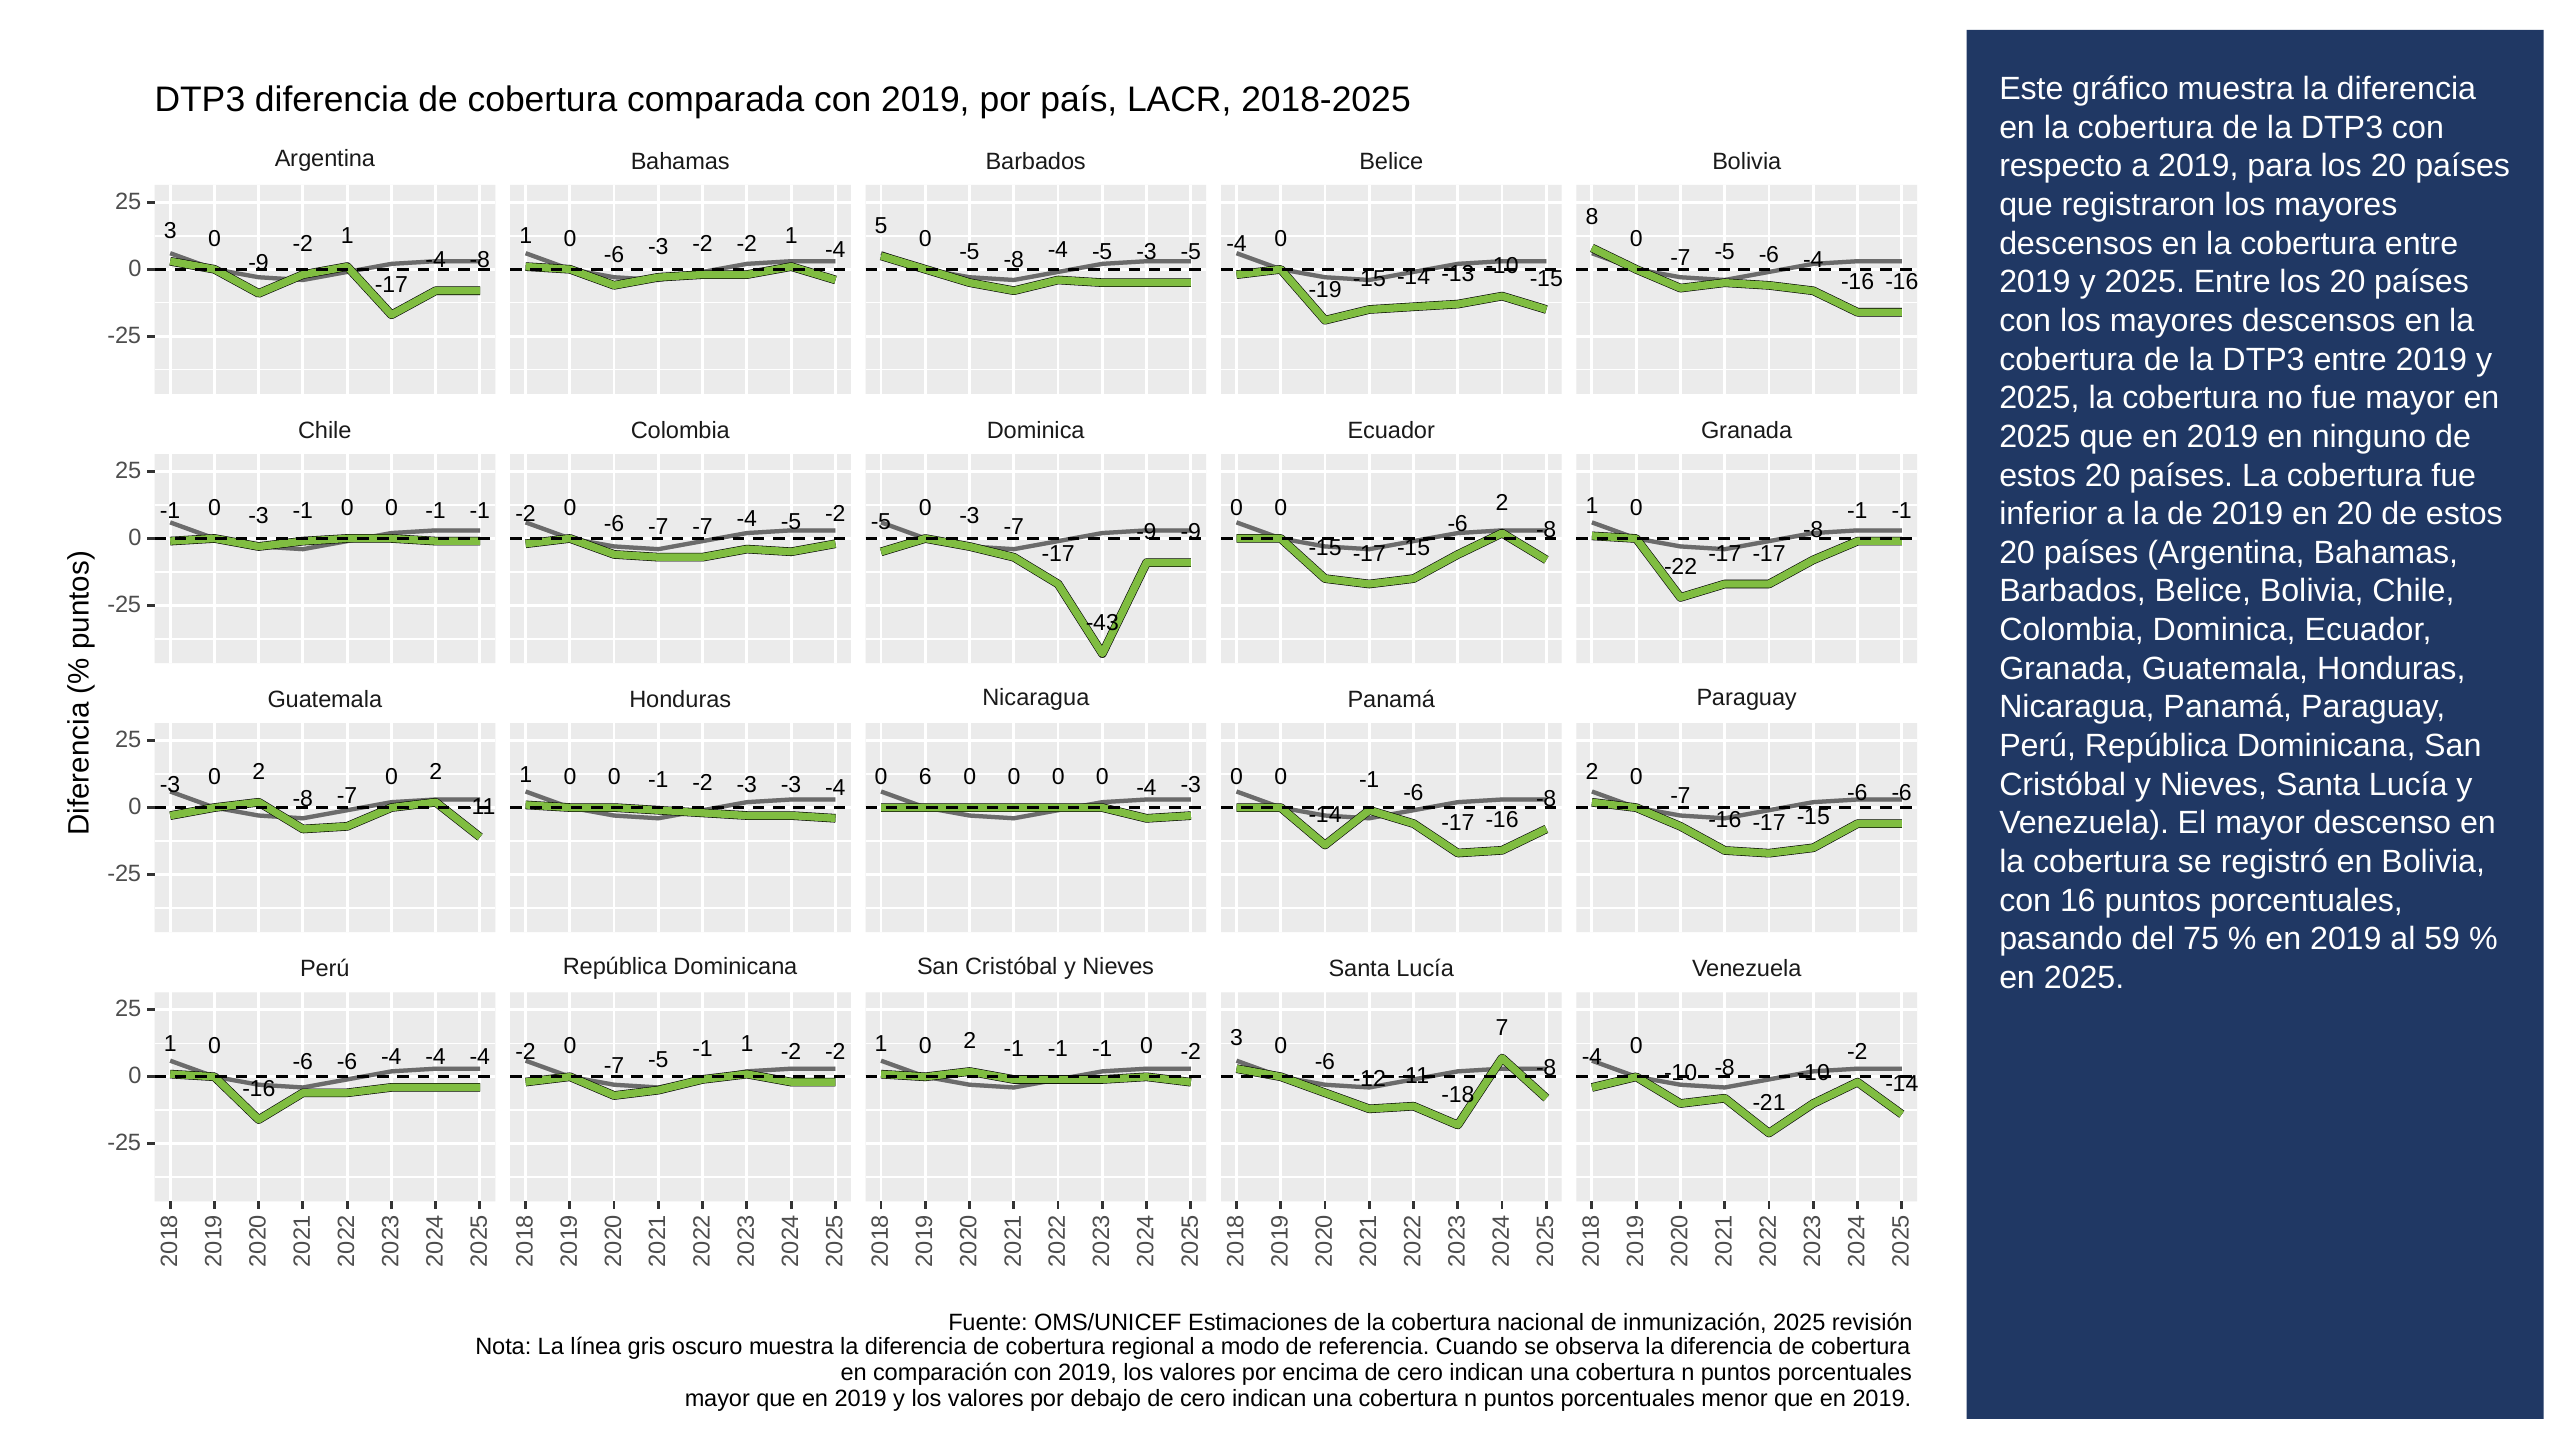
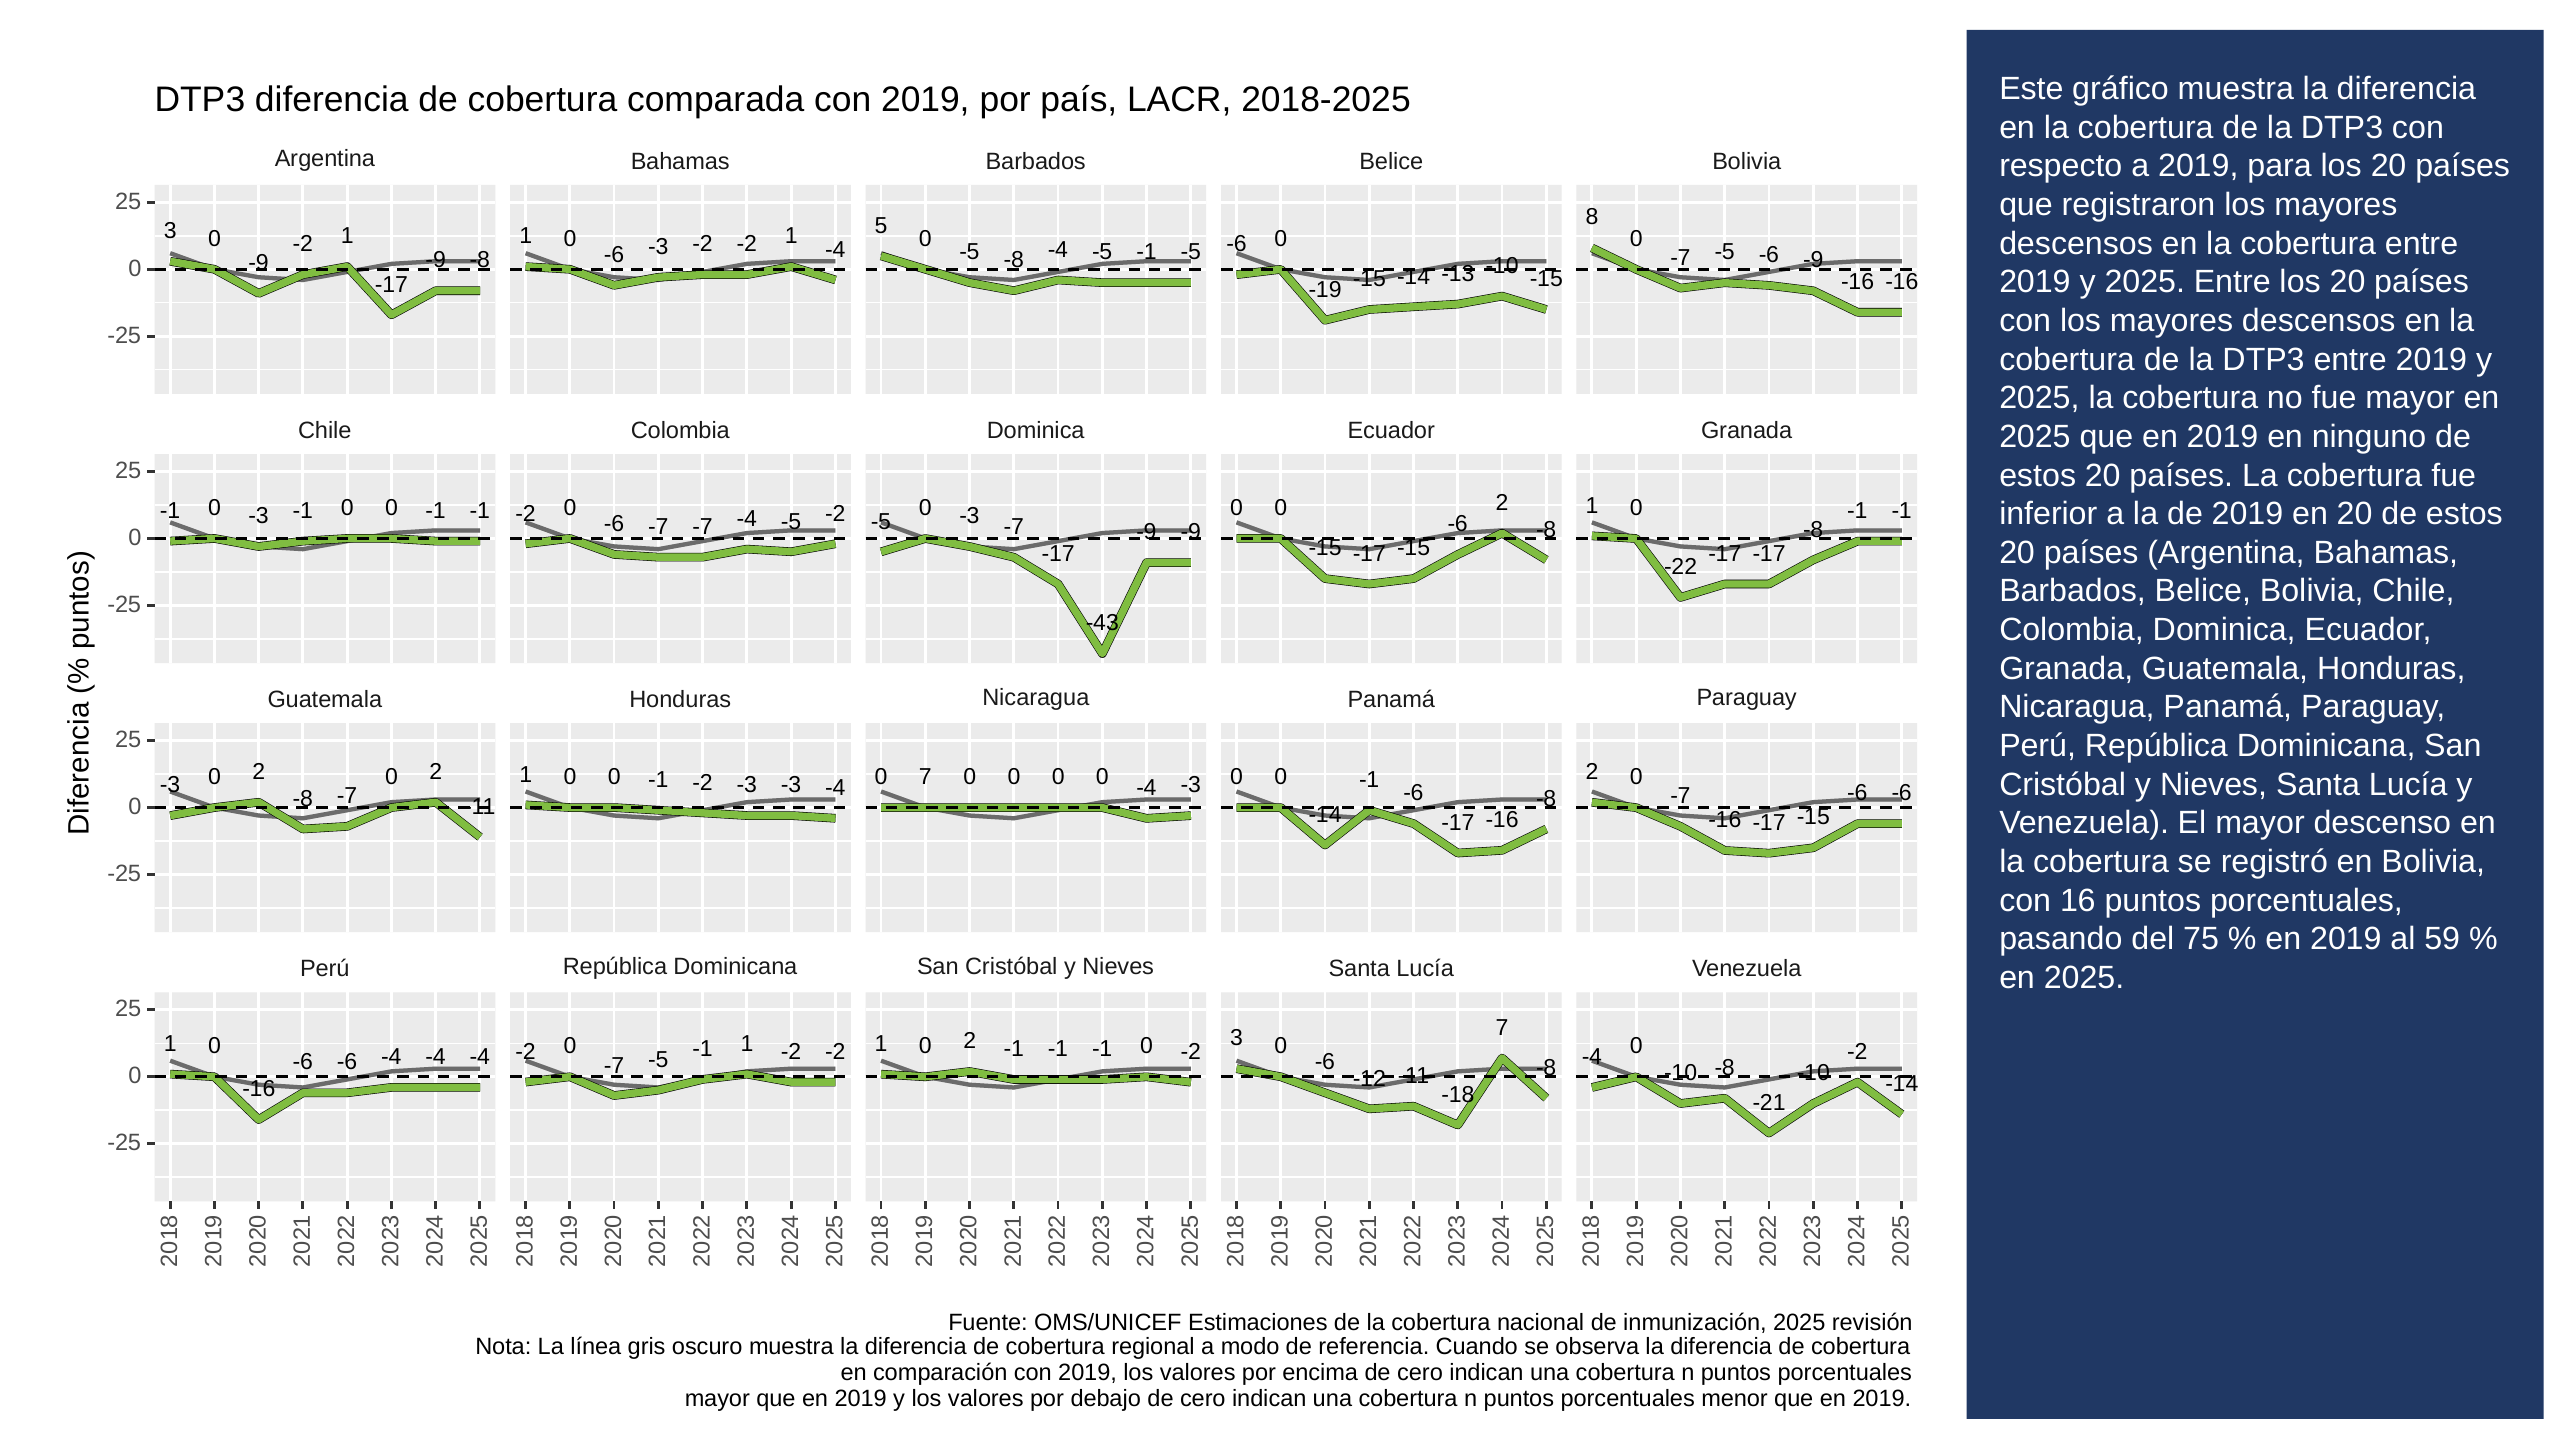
-4 at (1236, 244): -4 -> -6
-4 -5 -3: -3 -> -1
-5 -6 -4: -4 -> -9
-4 at (436, 260): -4 -> -9
0 6: 6 -> 7
